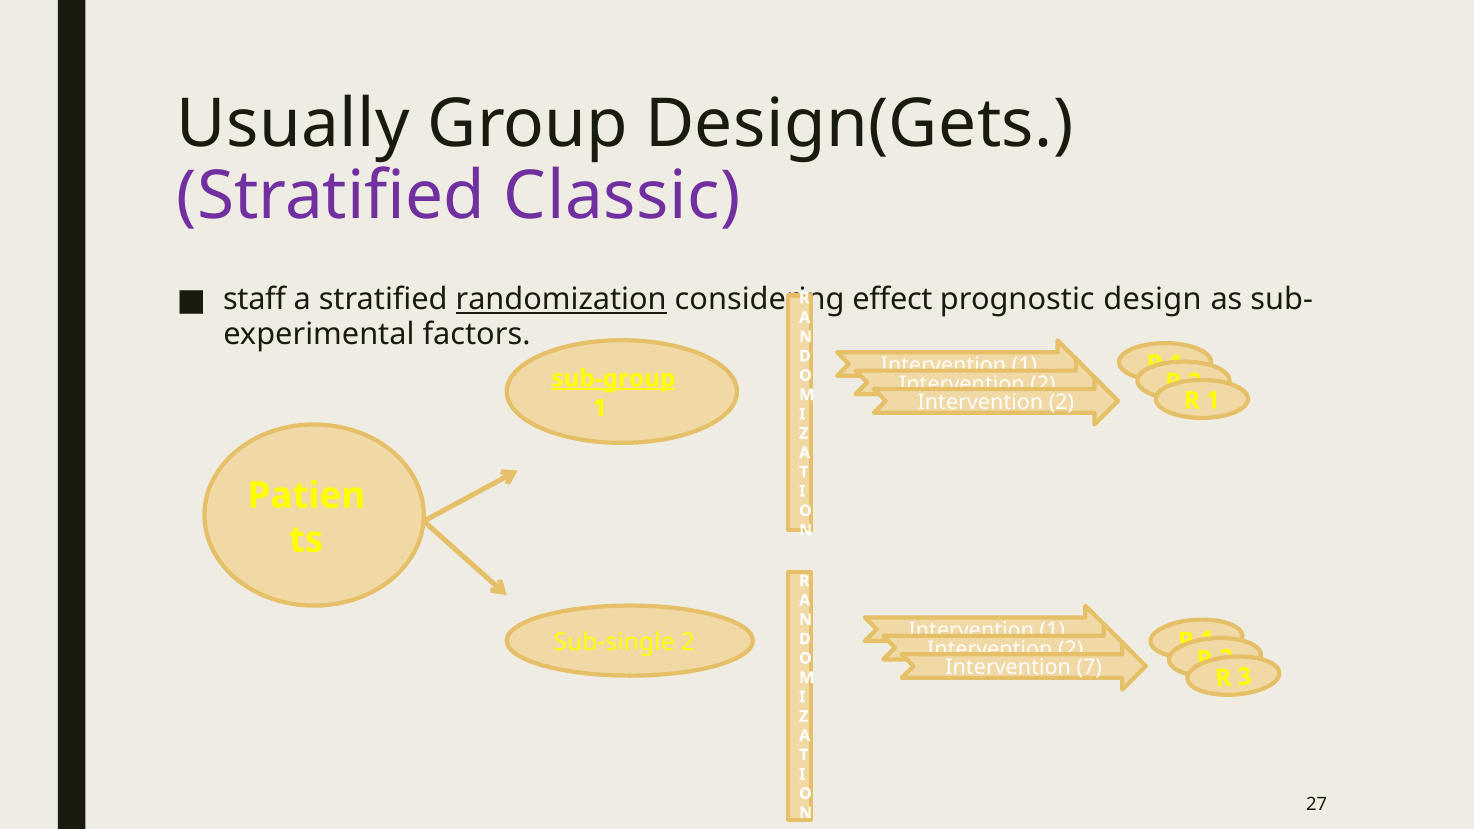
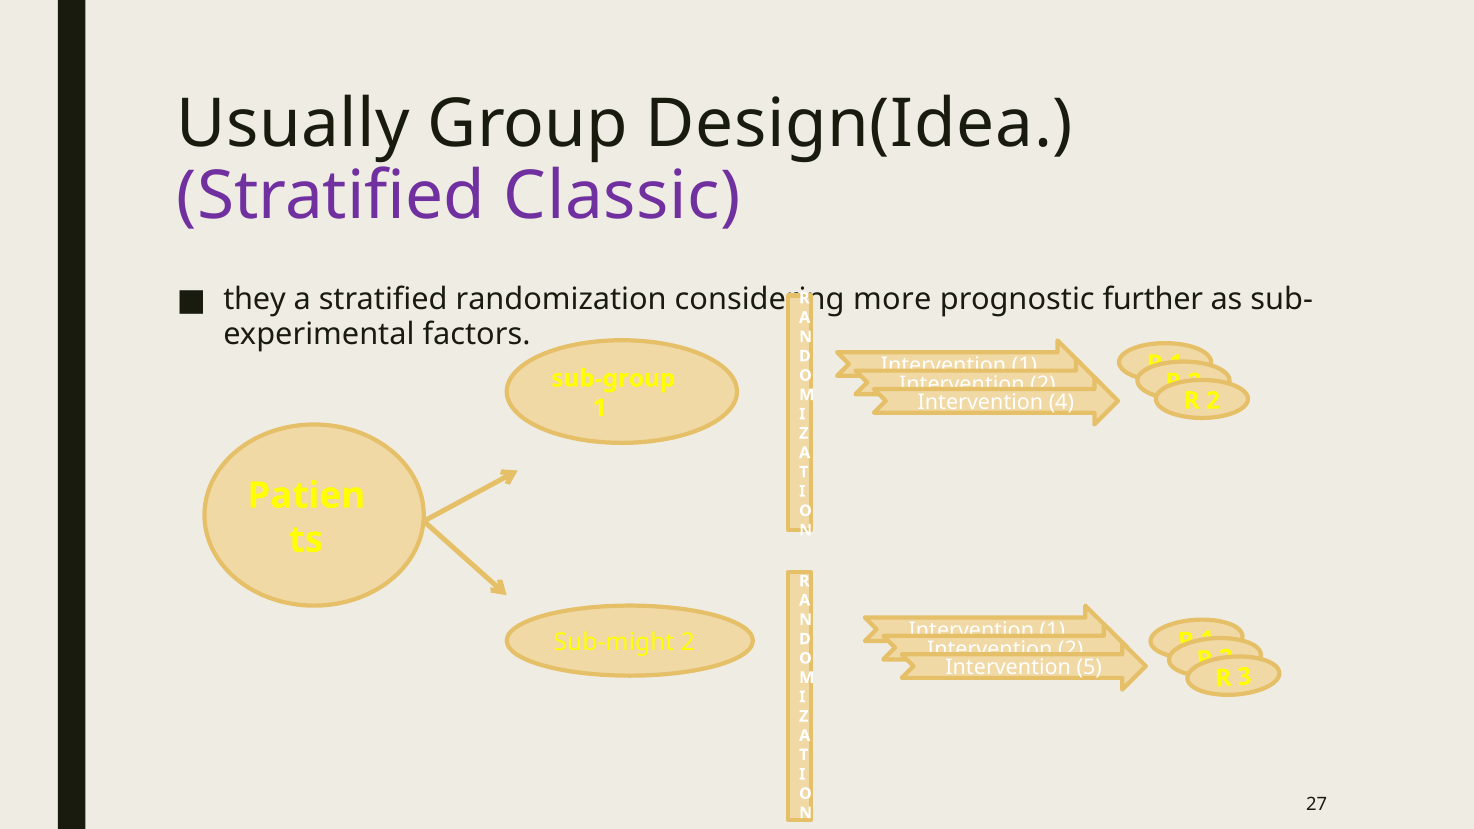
Design(Gets: Design(Gets -> Design(Idea
staff: staff -> they
randomization underline: present -> none
effect: effect -> more
design: design -> further
sub-group underline: present -> none
2 at (1061, 402): 2 -> 4
1 at (1213, 401): 1 -> 2
Sub-single: Sub-single -> Sub-might
7: 7 -> 5
